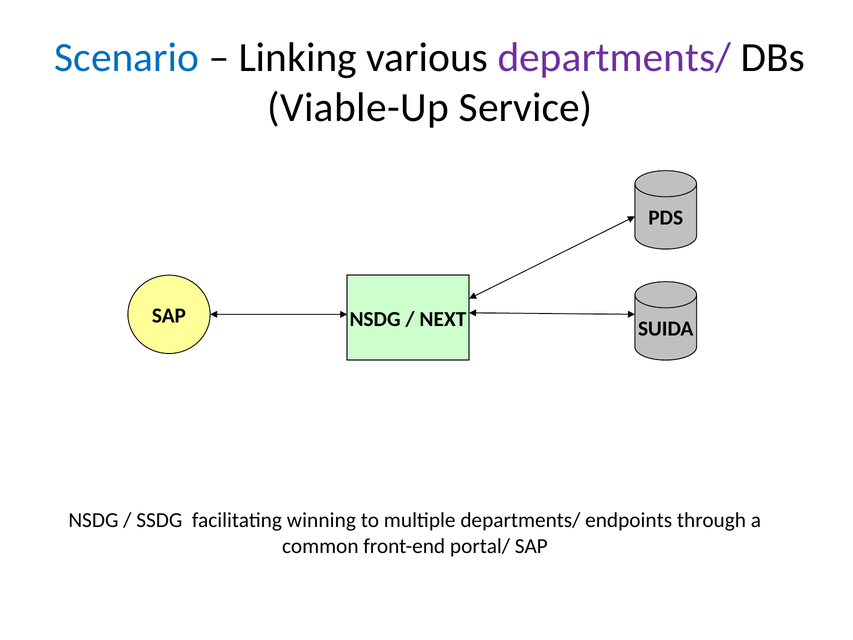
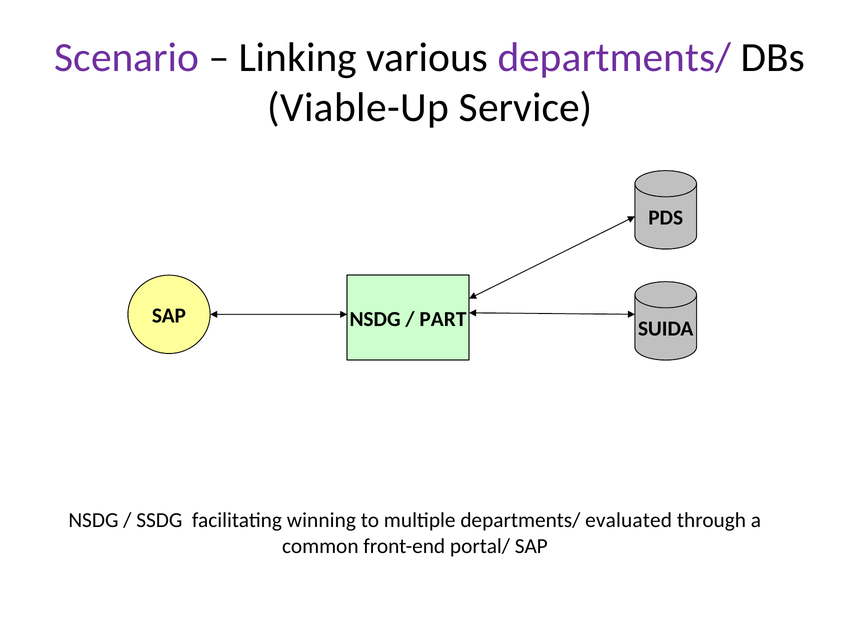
Scenario colour: blue -> purple
NEXT: NEXT -> PART
endpoints: endpoints -> evaluated
